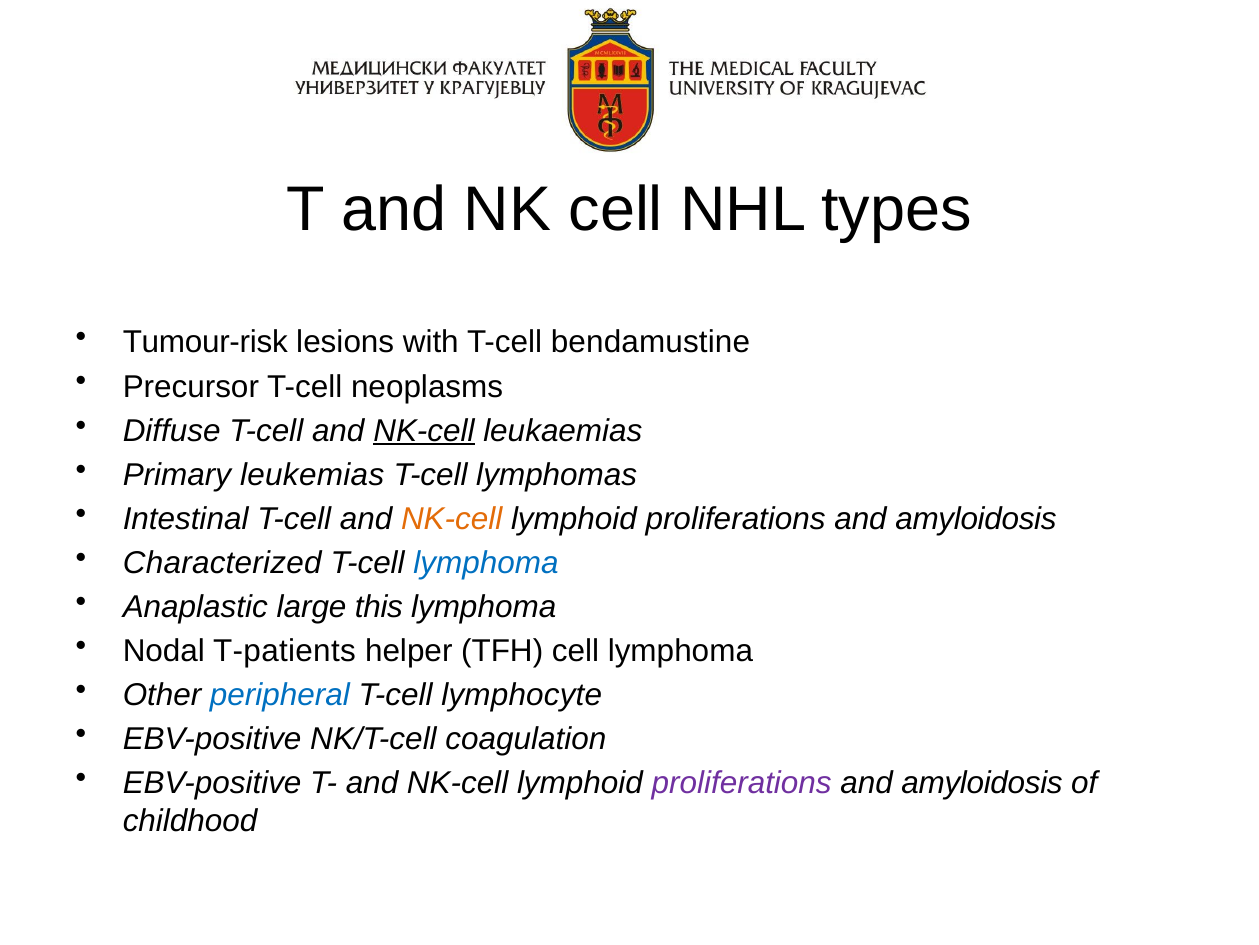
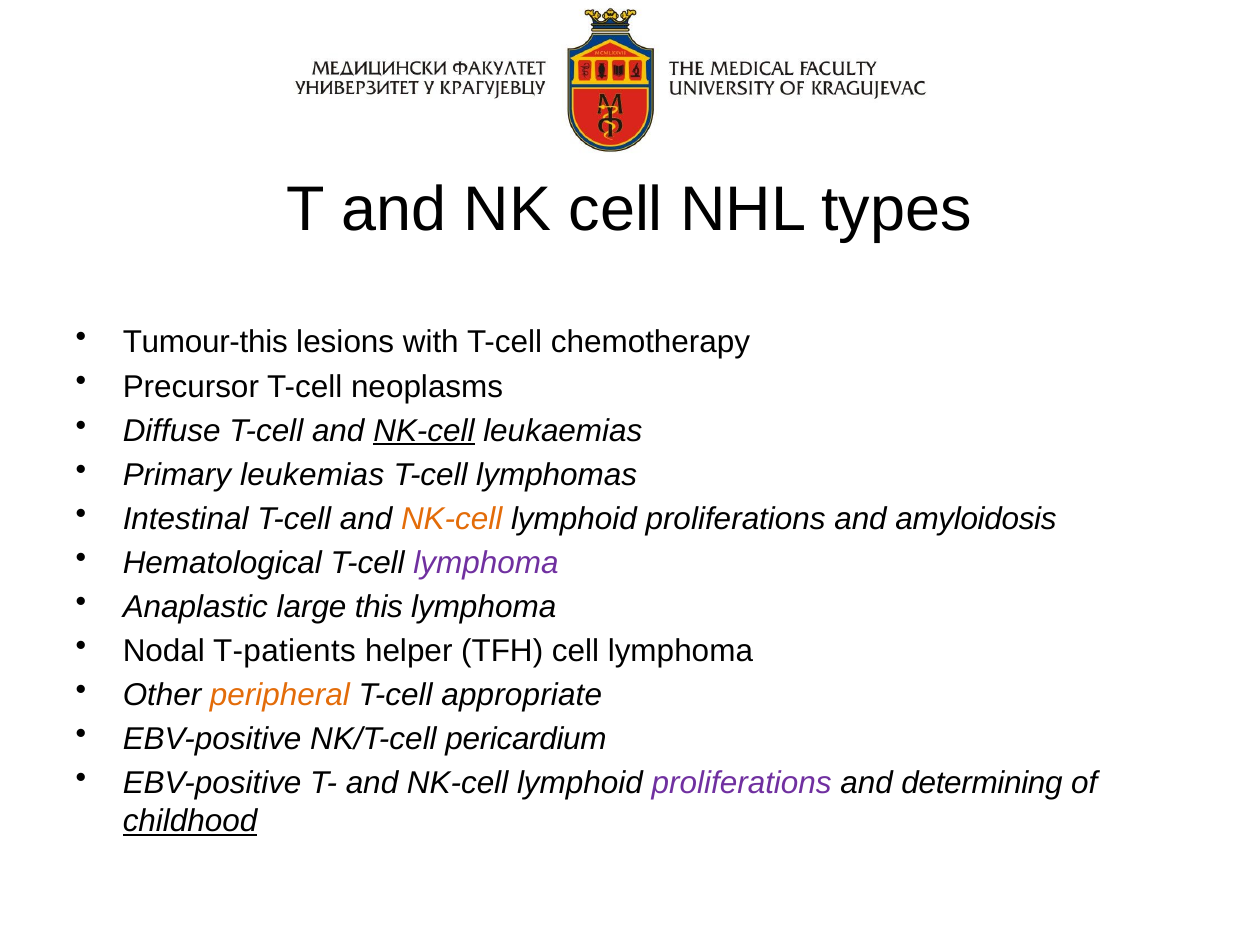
Tumour-risk: Tumour-risk -> Tumour-this
bendamustine: bendamustine -> chemotherapy
Characterized: Characterized -> Hematological
lymphoma at (486, 563) colour: blue -> purple
peripheral colour: blue -> orange
lymphocyte: lymphocyte -> appropriate
coagulation: coagulation -> pericardium
amyloidosis at (982, 783): amyloidosis -> determining
childhood underline: none -> present
